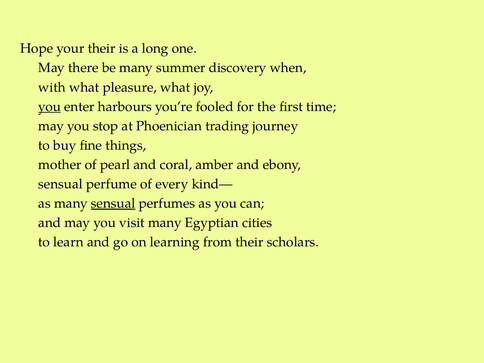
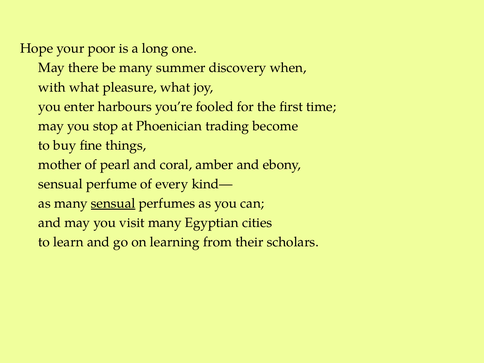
your their: their -> poor
you at (50, 107) underline: present -> none
journey: journey -> become
